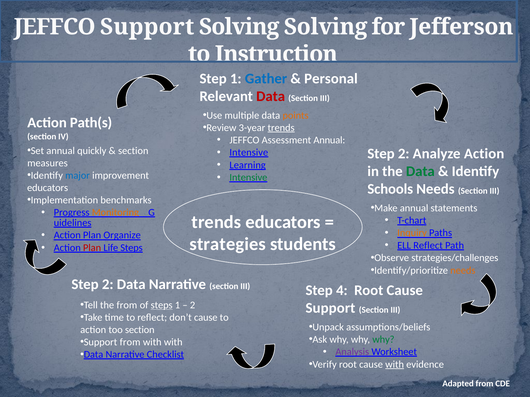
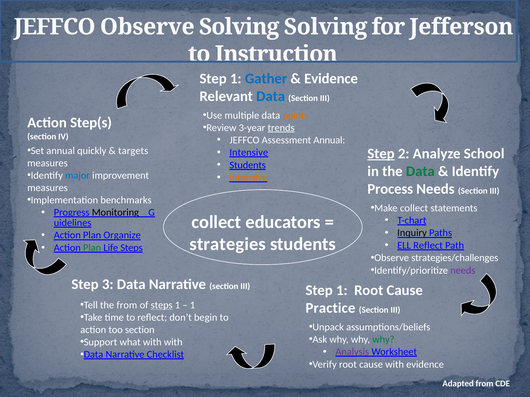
JEFFCO Support: Support -> Observe
Personal at (331, 79): Personal -> Evidence
Data at (271, 96) colour: red -> blue
Path(s: Path(s -> Step(s
section at (133, 151): section -> targets
Step at (381, 154) underline: none -> present
Analyze Action: Action -> School
Learning at (248, 165): Learning -> Students
Intensive at (248, 178) colour: green -> orange
Schools: Schools -> Process
educators at (48, 188): educators -> measures
Make annual: annual -> collect
Monitoring colour: orange -> black
trends at (216, 222): trends -> collect
Inquiry colour: orange -> black
Plan at (92, 248) colour: red -> green
needs at (463, 271) colour: orange -> purple
2 at (108, 285): 2 -> 3
4 at (342, 291): 4 -> 1
2 at (193, 305): 2 -> 1
Support at (330, 308): Support -> Practice
don’t cause: cause -> begin
Support from: from -> what
with at (395, 365) underline: present -> none
